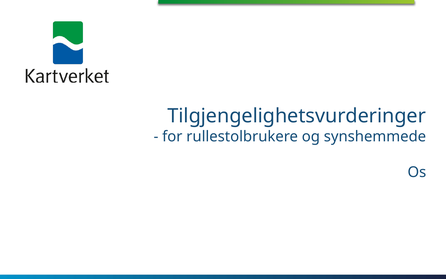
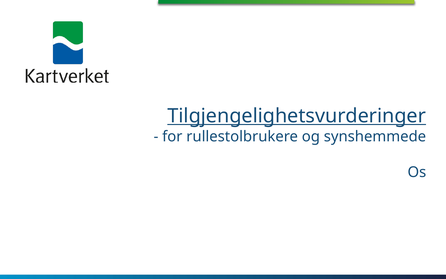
Tilgjengelighetsvurderinger underline: none -> present
